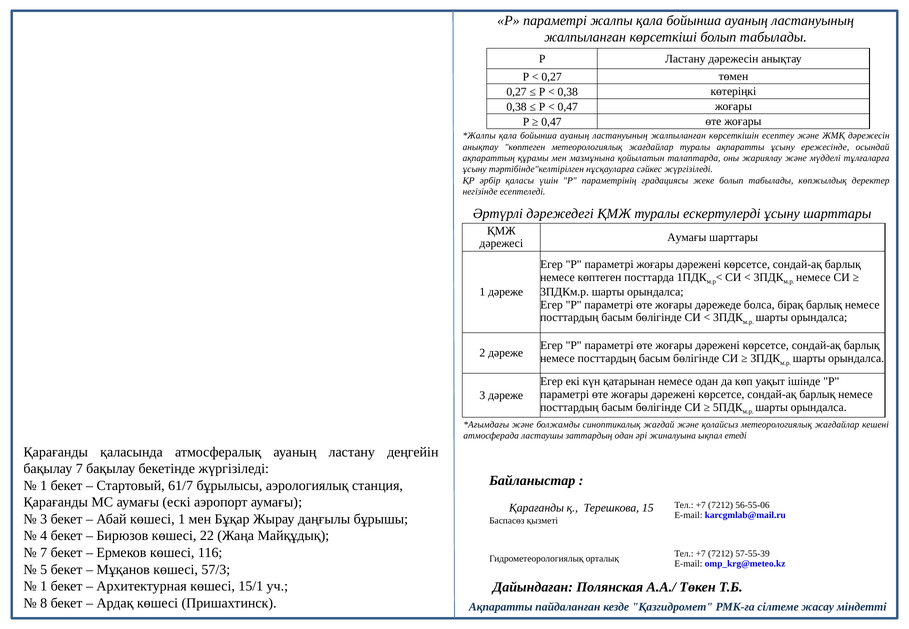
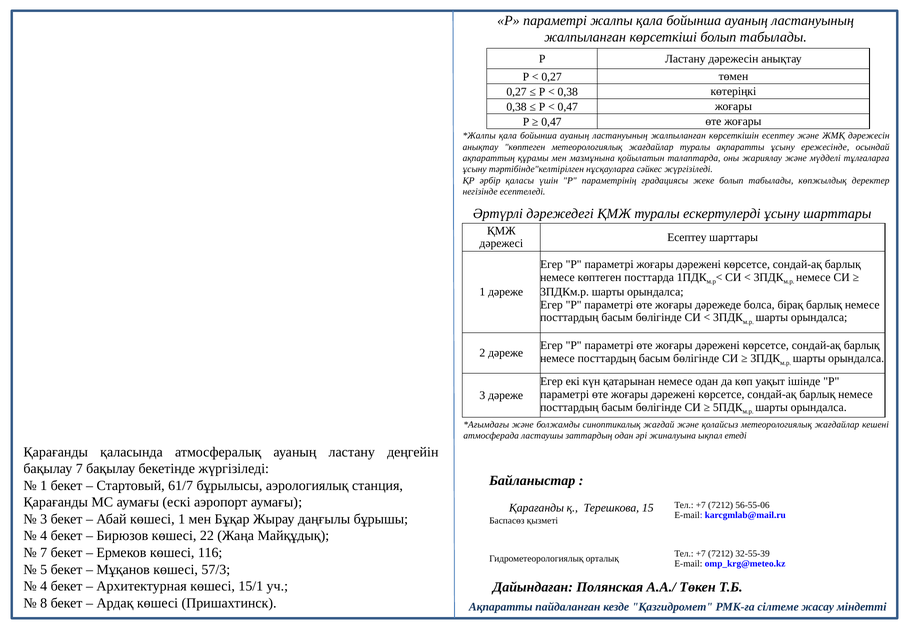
Аумағы at (687, 237): Аумағы -> Есептеу
57-55-39: 57-55-39 -> 32-55-39
1 at (44, 586): 1 -> 4
